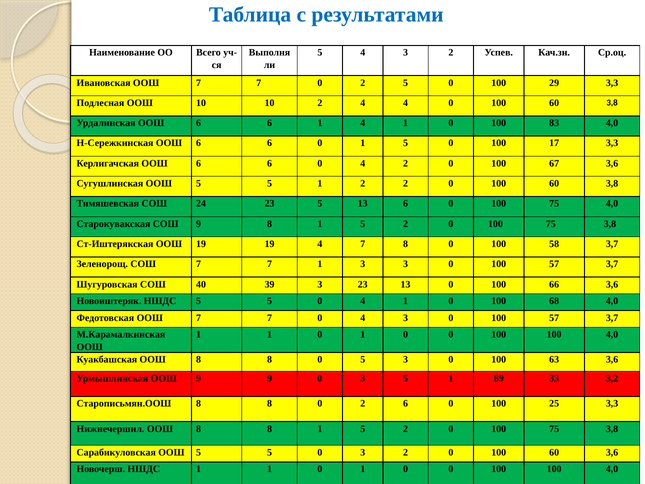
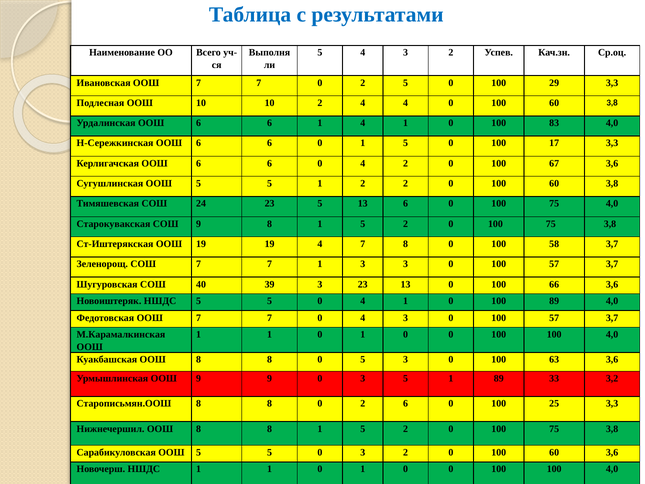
100 68: 68 -> 89
